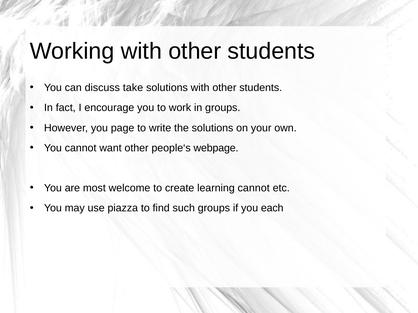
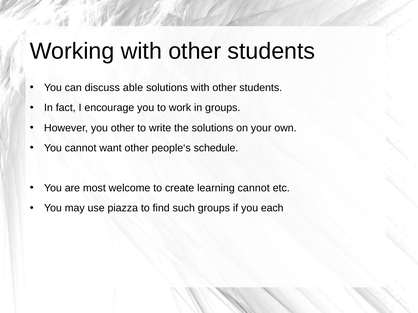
take: take -> able
you page: page -> other
webpage: webpage -> schedule
